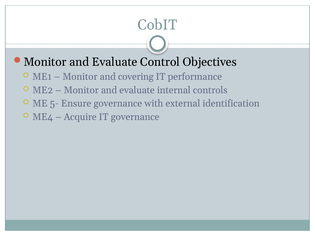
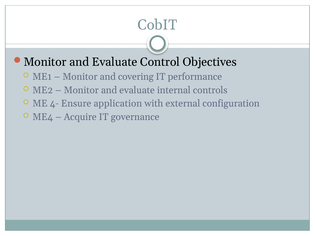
5-: 5- -> 4-
Ensure governance: governance -> application
identification: identification -> configuration
